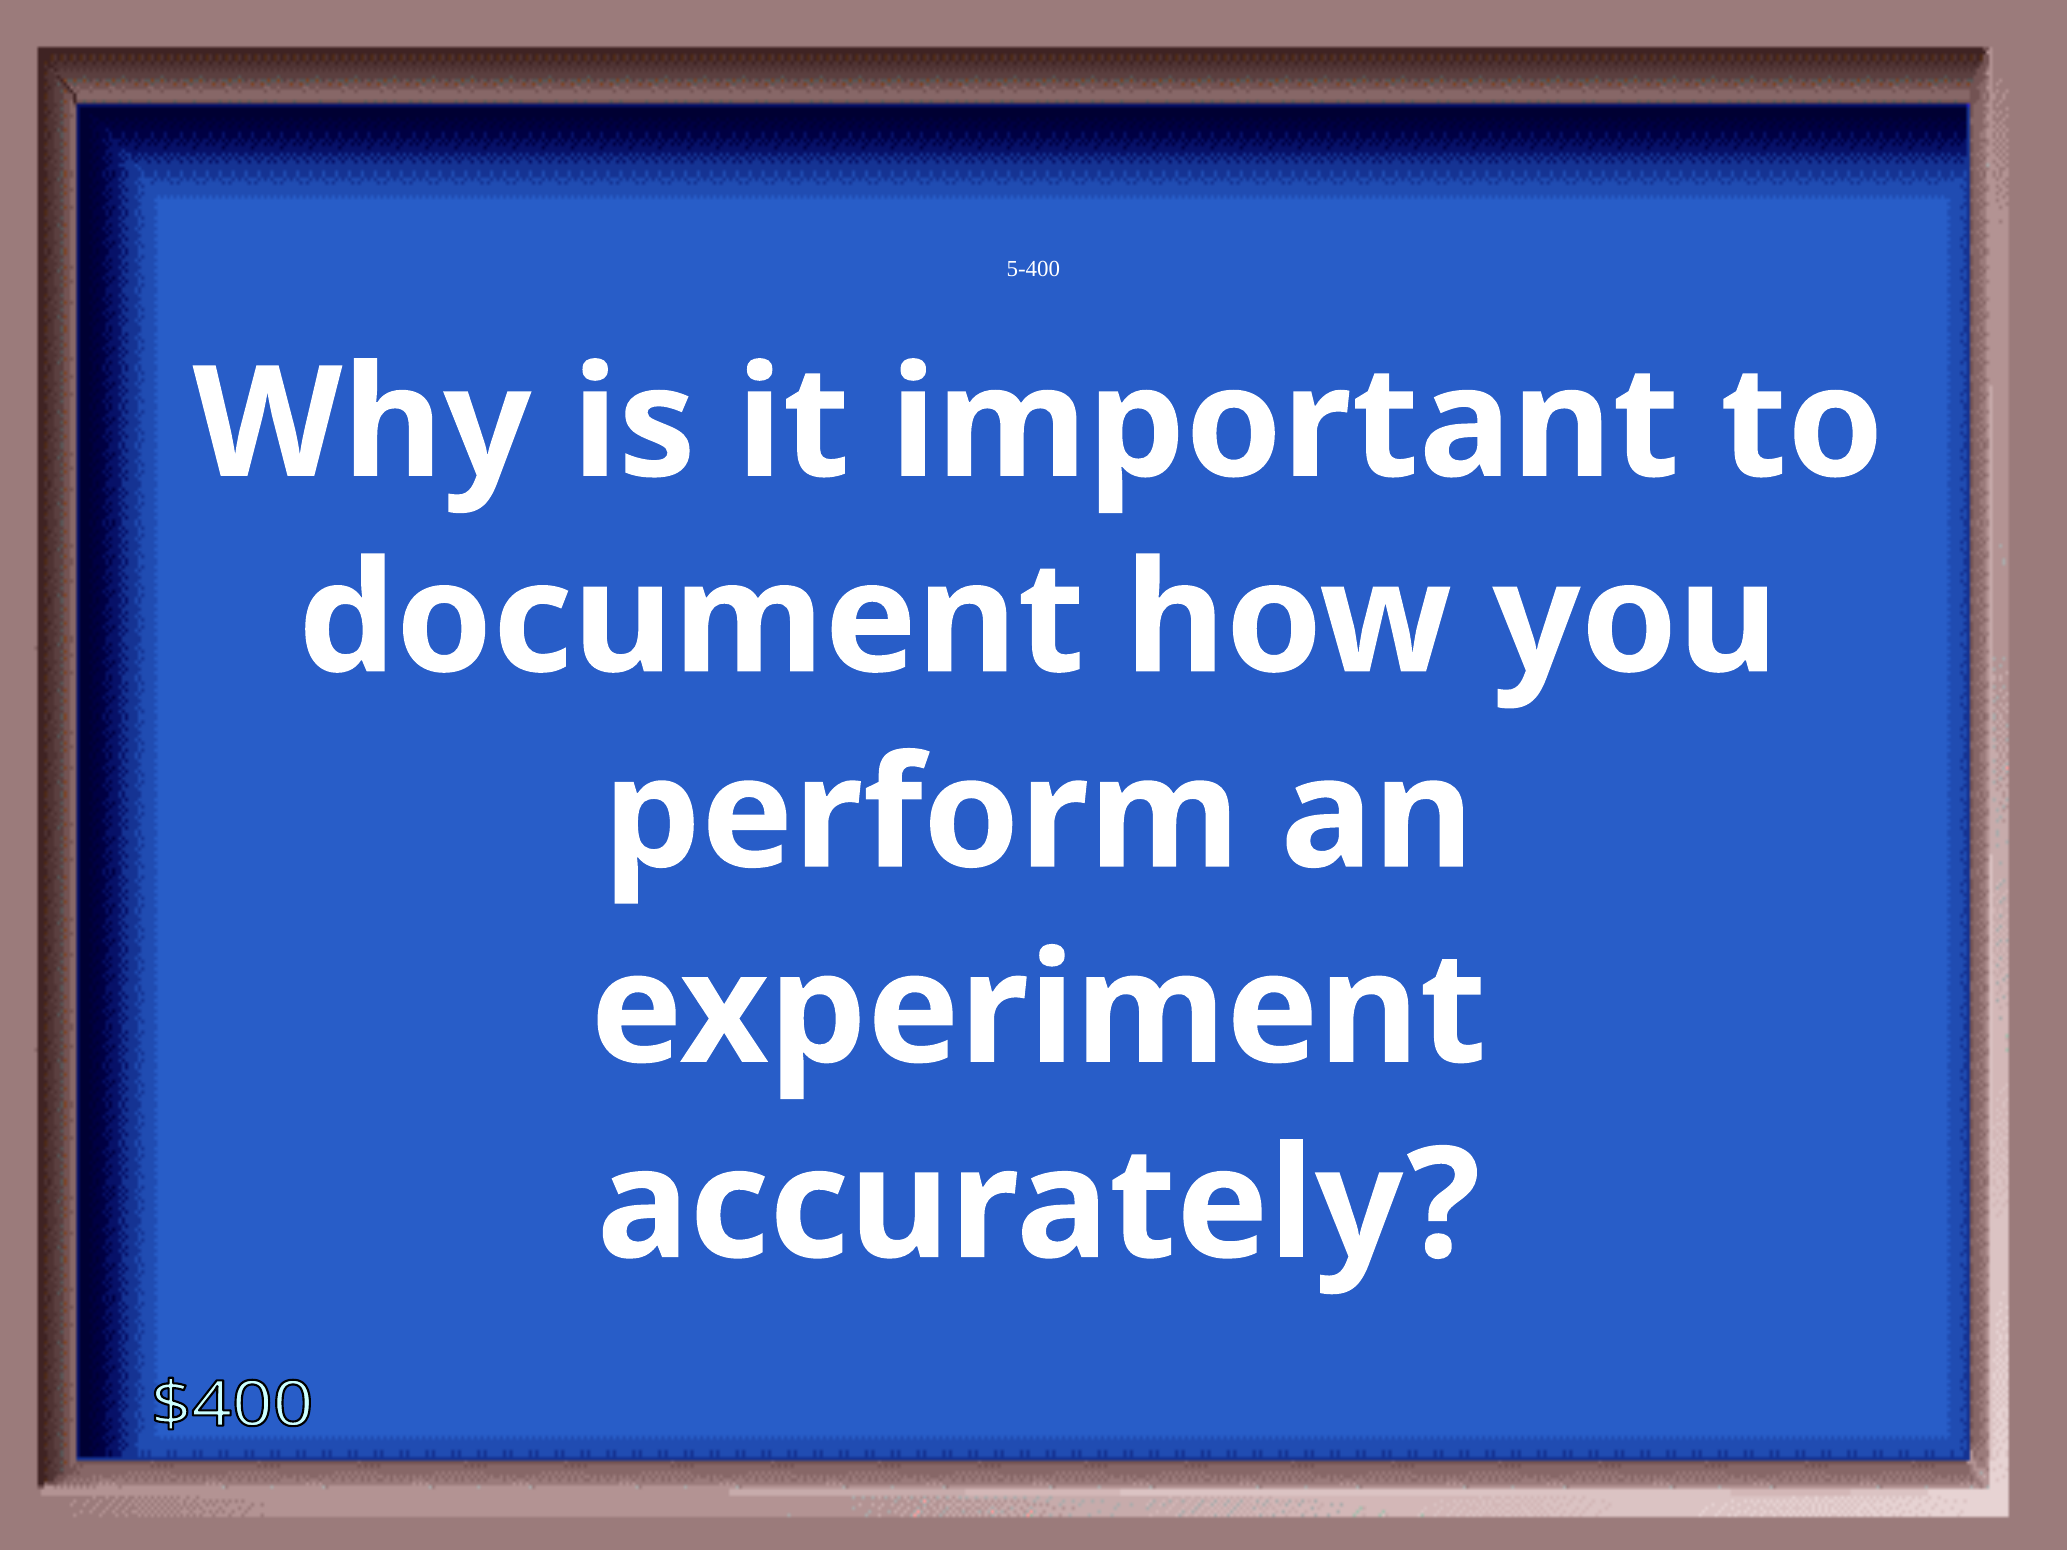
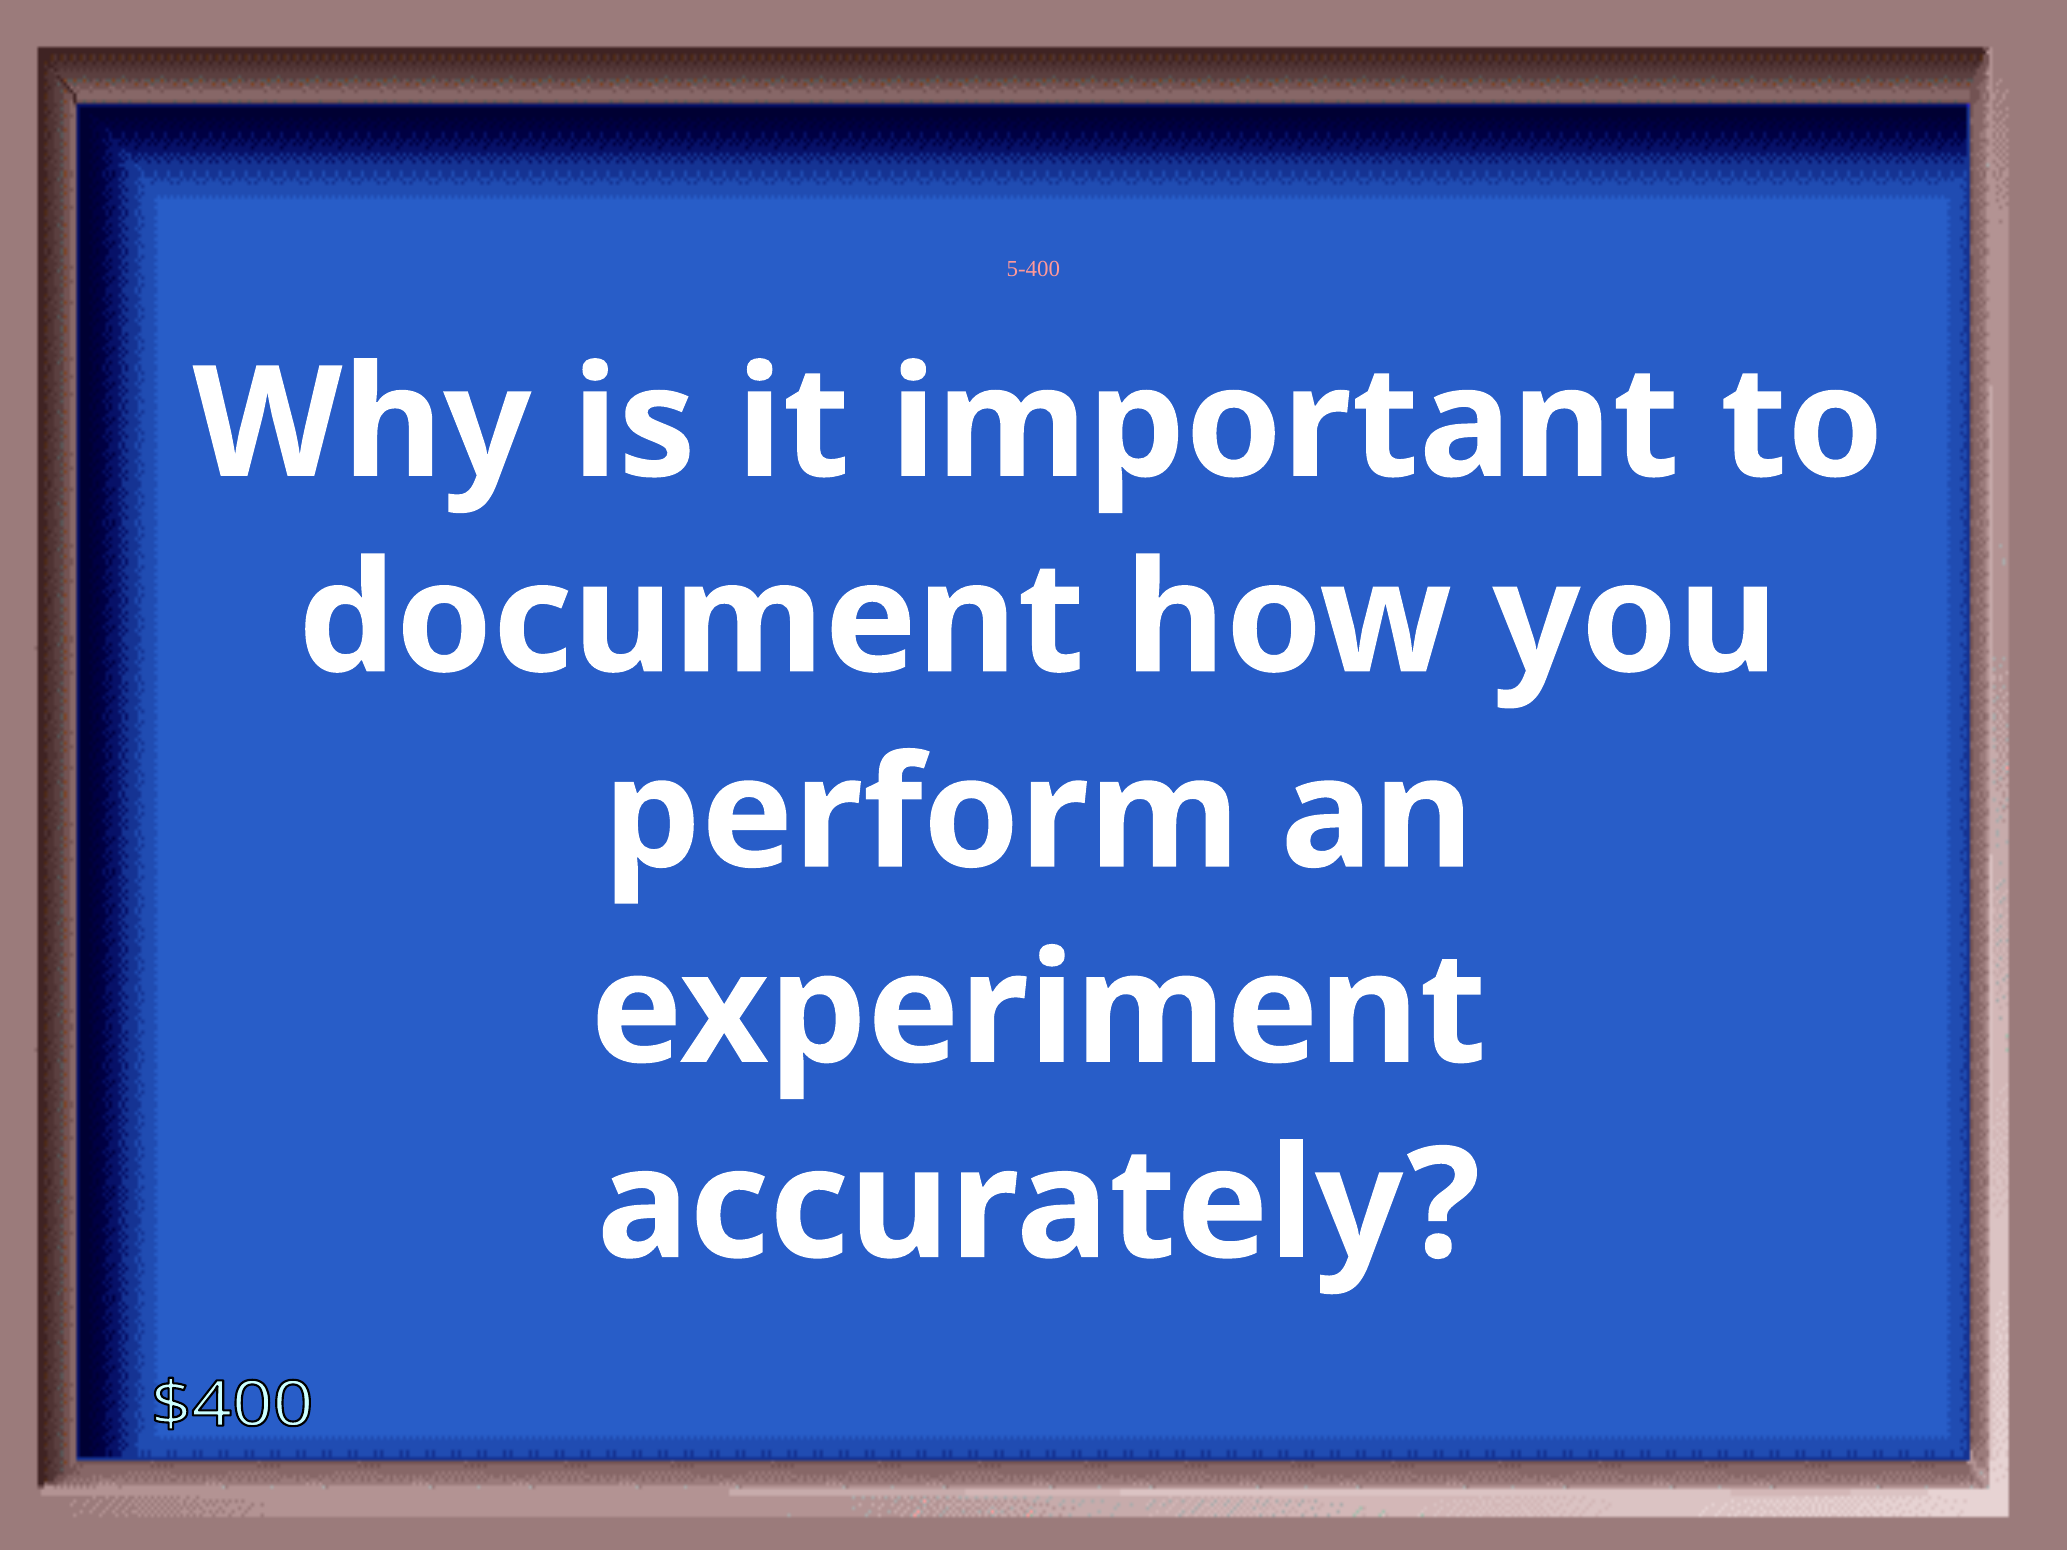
5-400 colour: white -> pink
